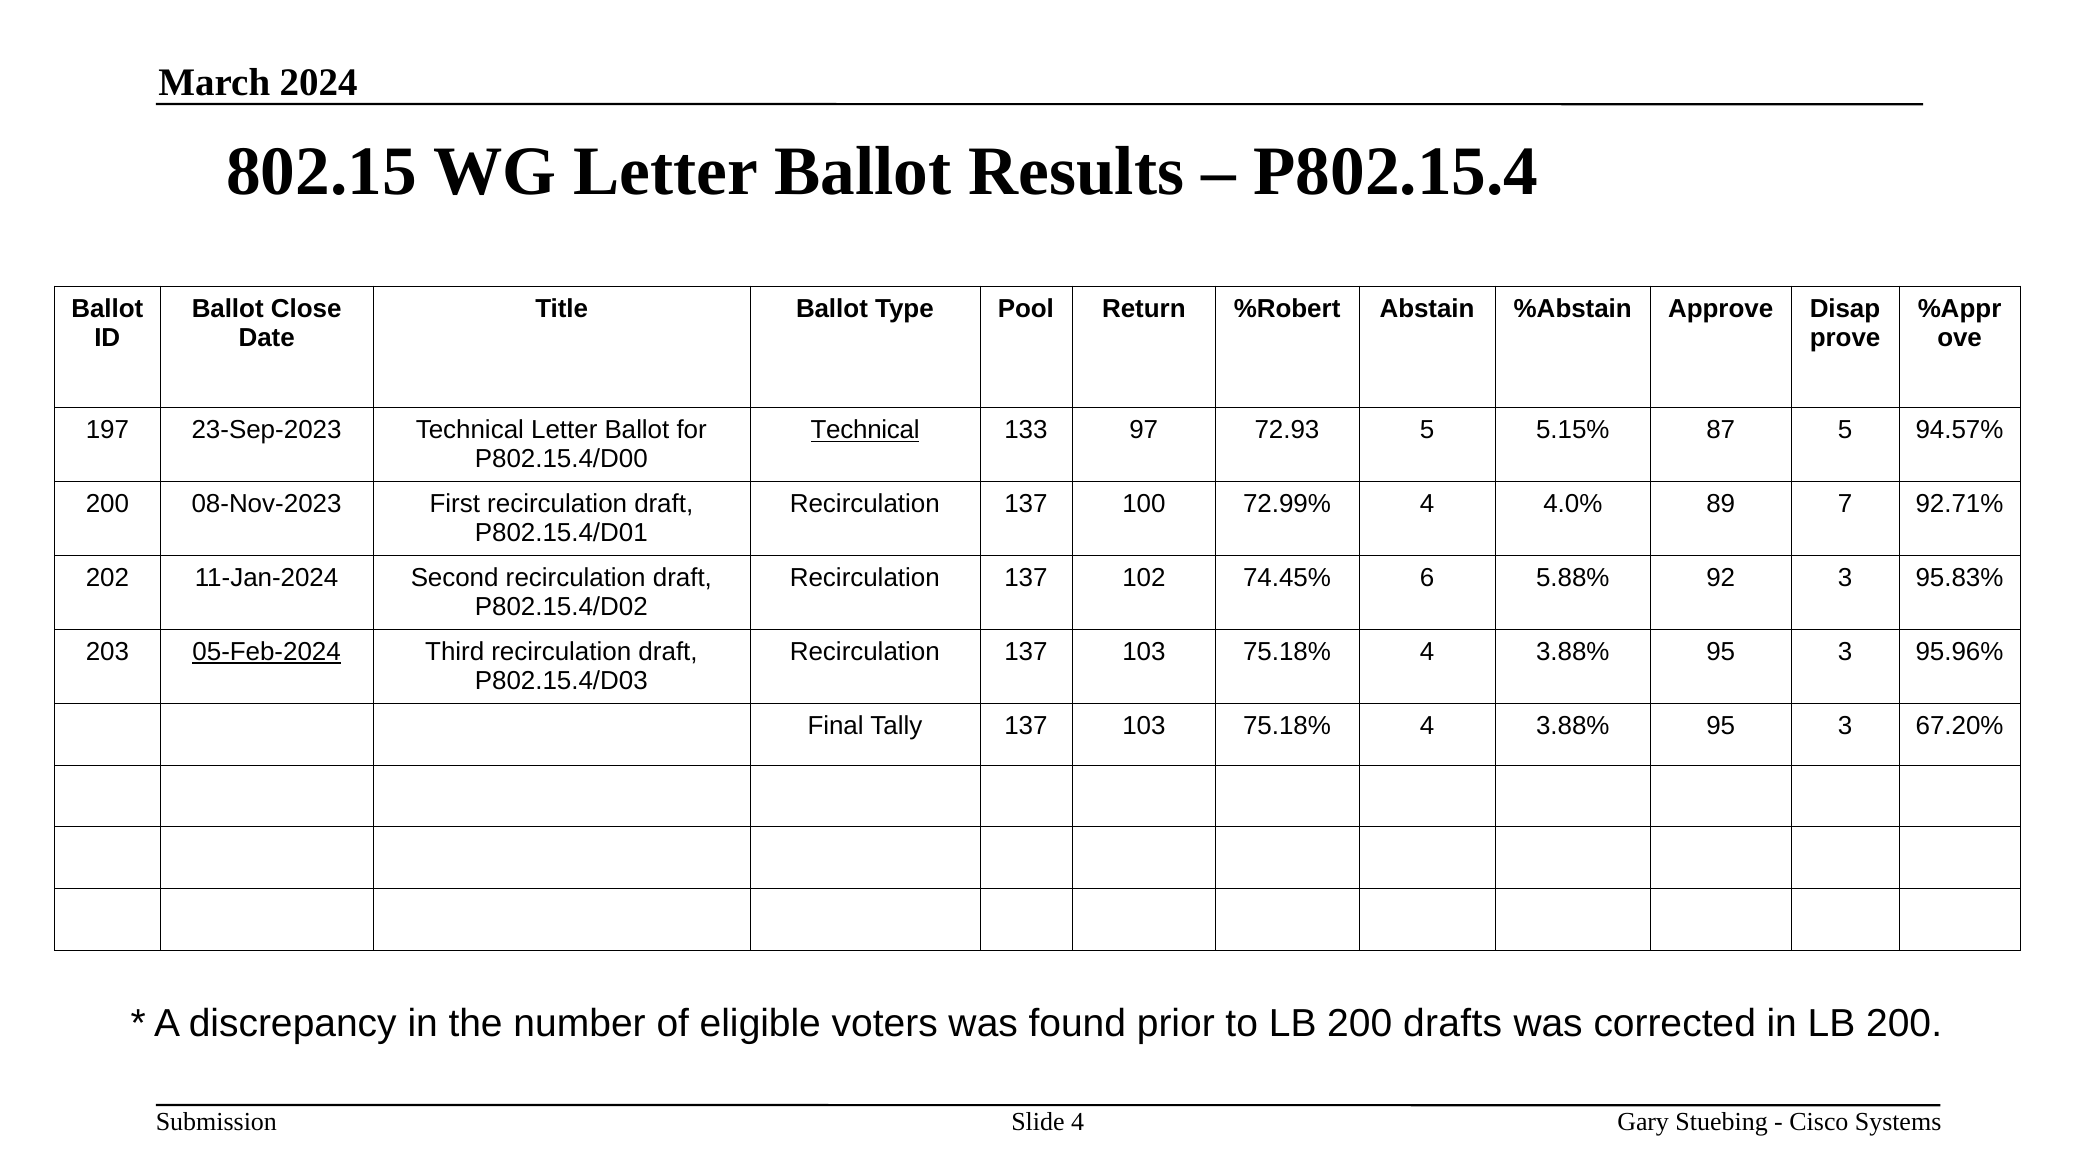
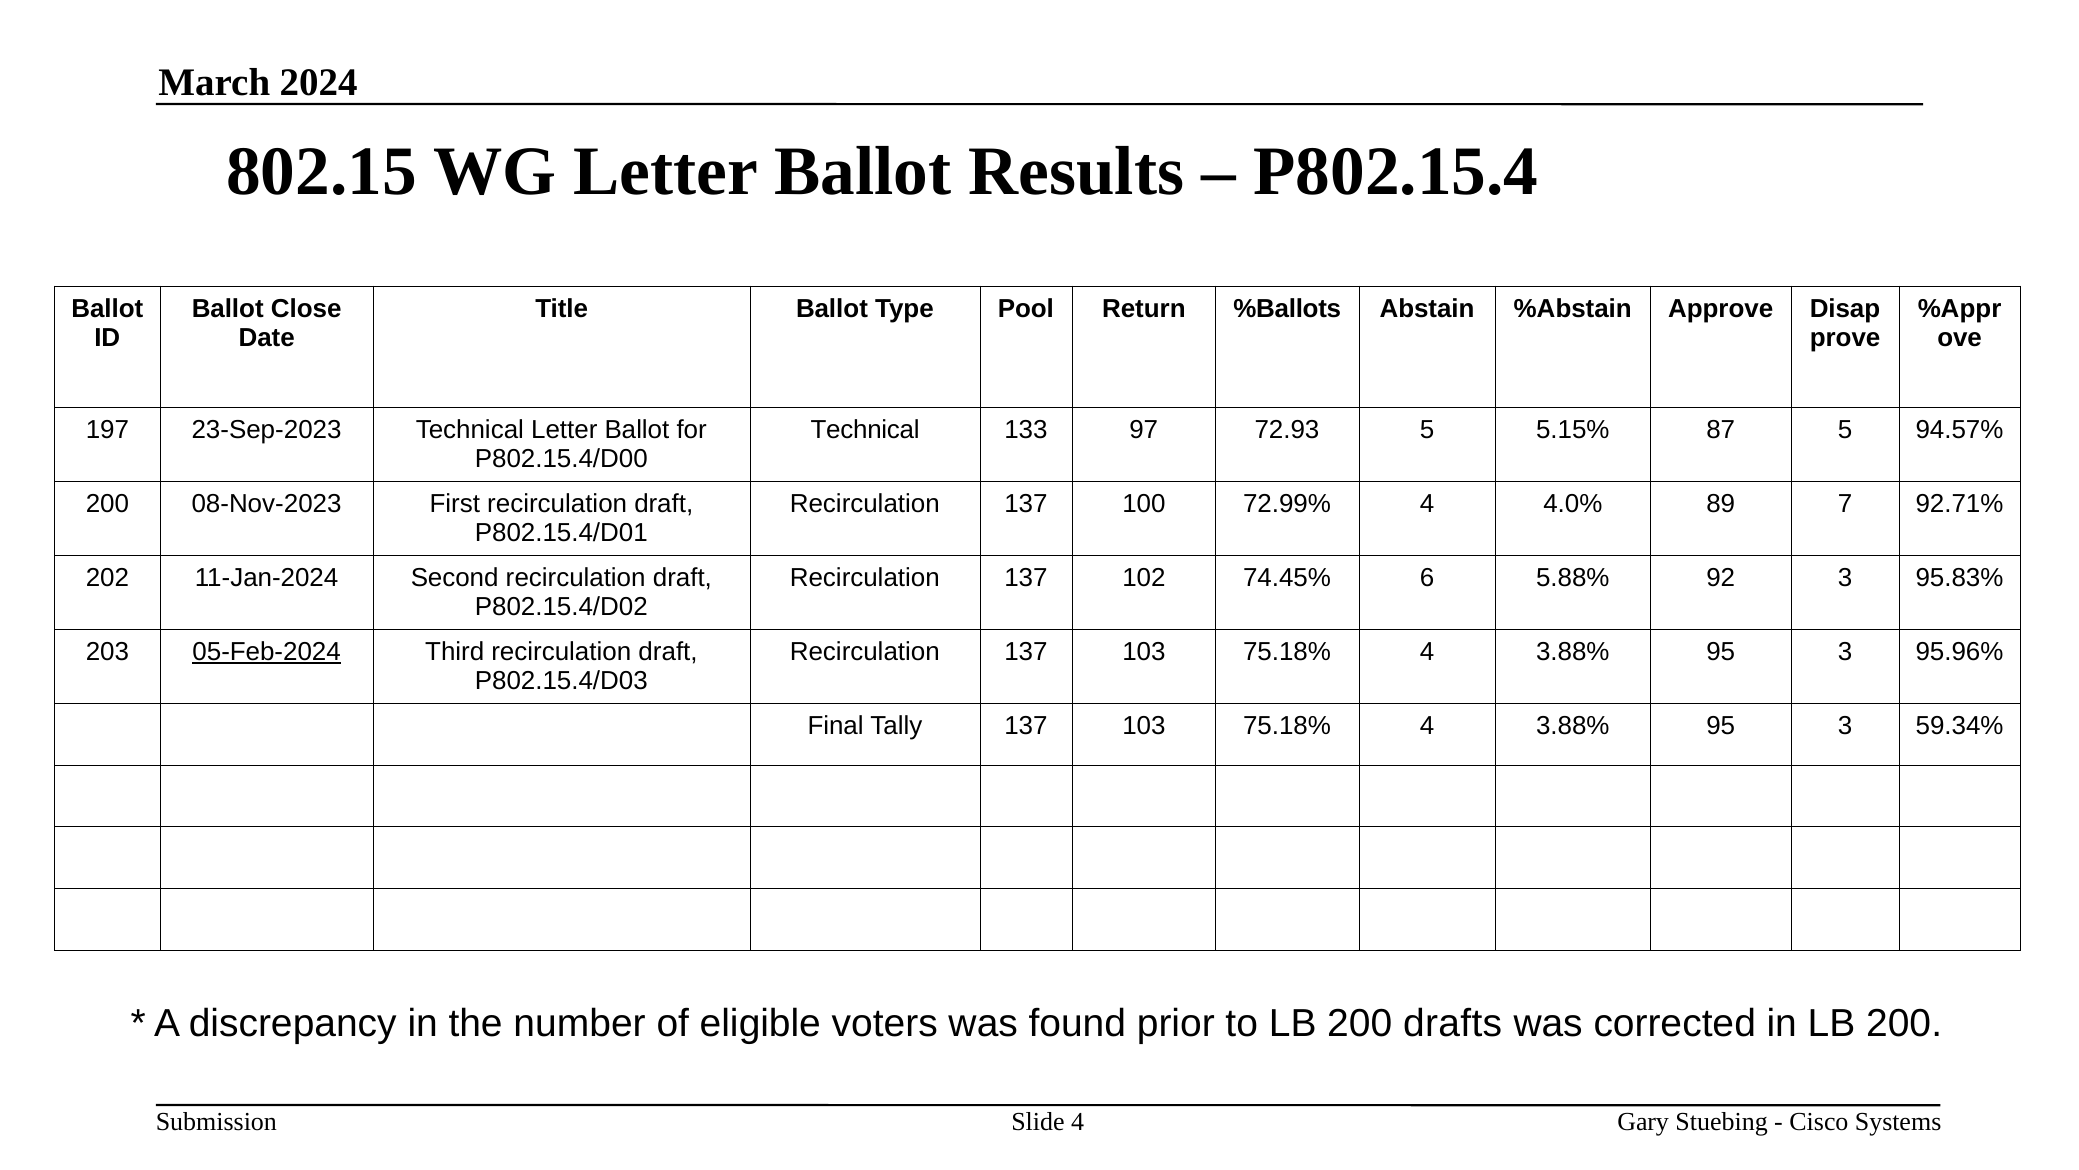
%Robert: %Robert -> %Ballots
Technical at (865, 430) underline: present -> none
67.20%: 67.20% -> 59.34%
